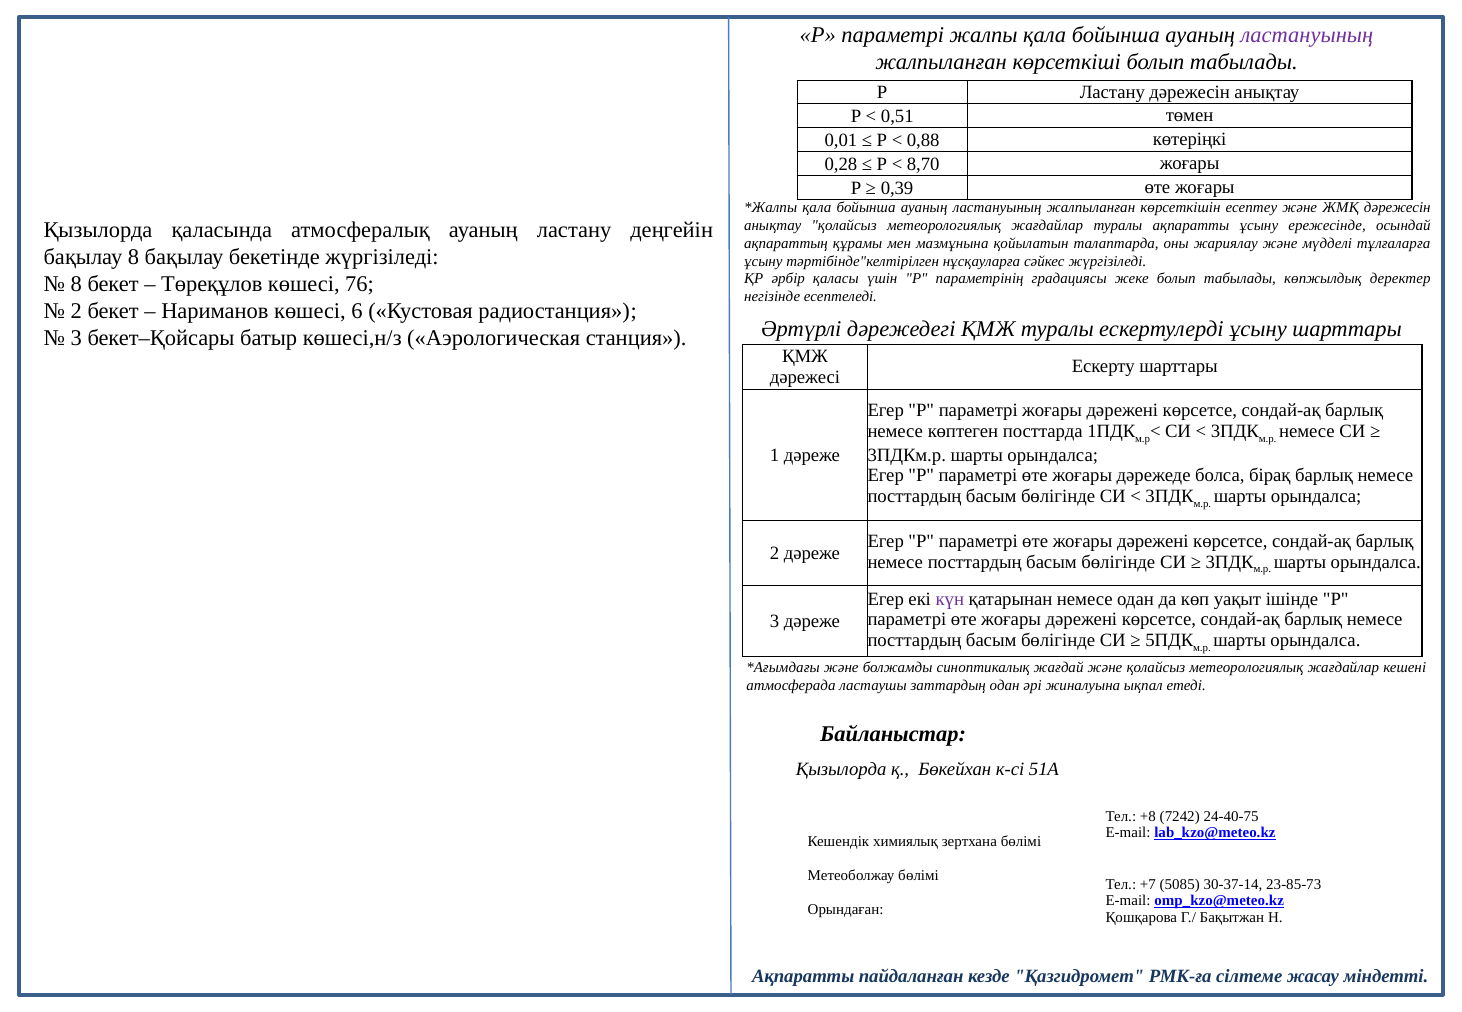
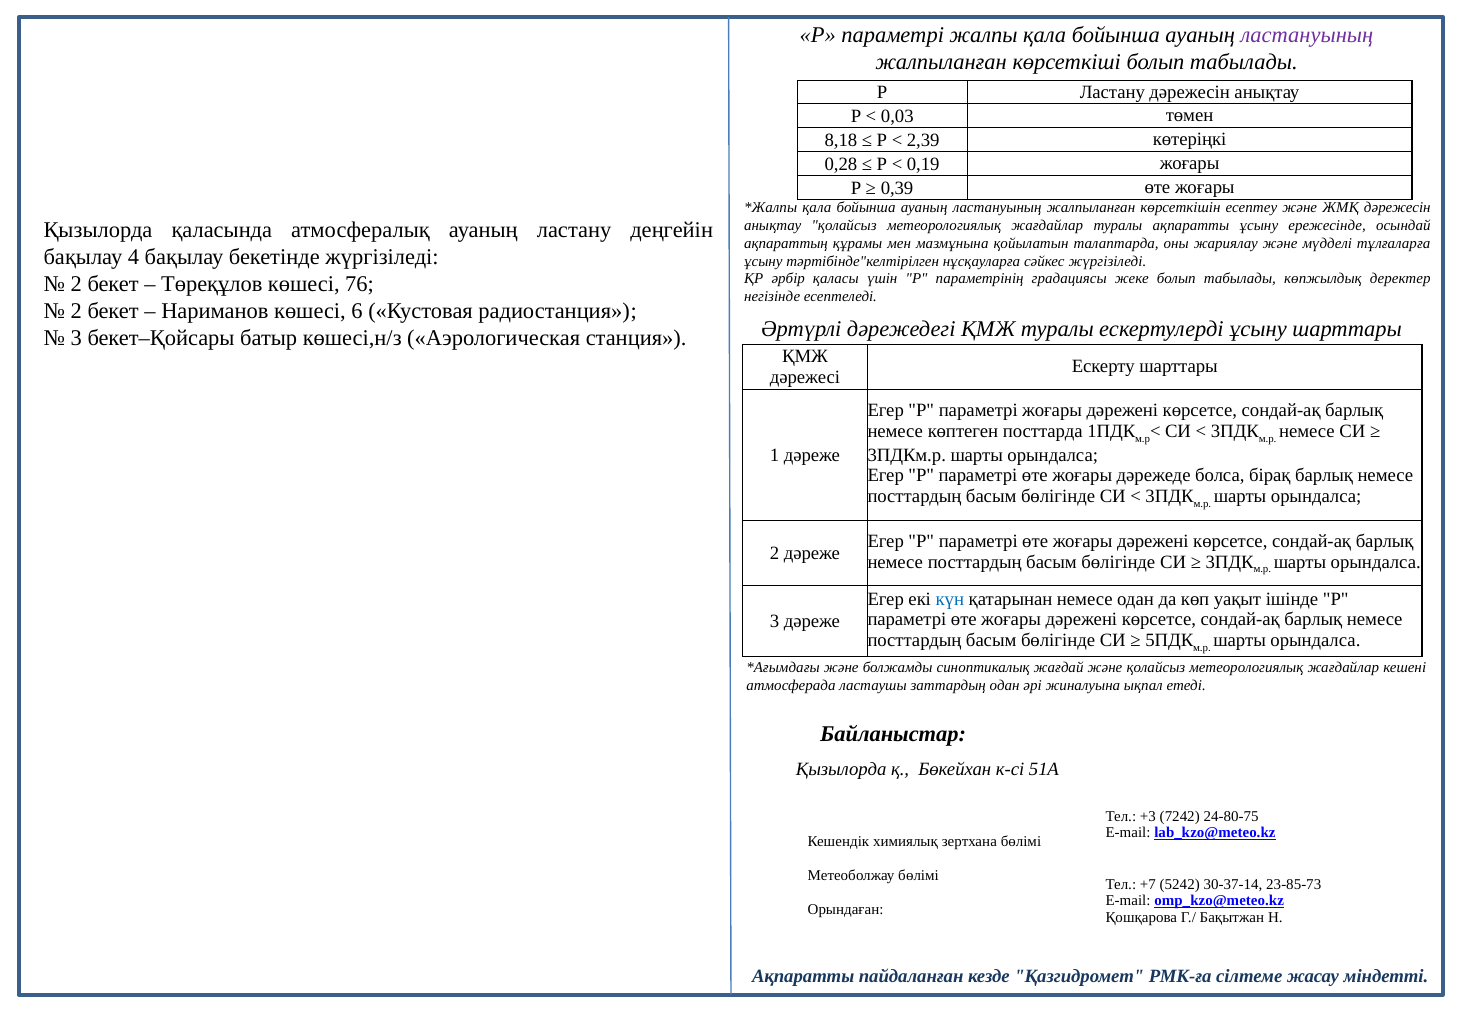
0,51: 0,51 -> 0,03
0,01: 0,01 -> 8,18
0,88: 0,88 -> 2,39
8,70: 8,70 -> 0,19
бақылау 8: 8 -> 4
8 at (76, 284): 8 -> 2
күн colour: purple -> blue
+8: +8 -> +3
24-40-75: 24-40-75 -> 24-80-75
5085: 5085 -> 5242
